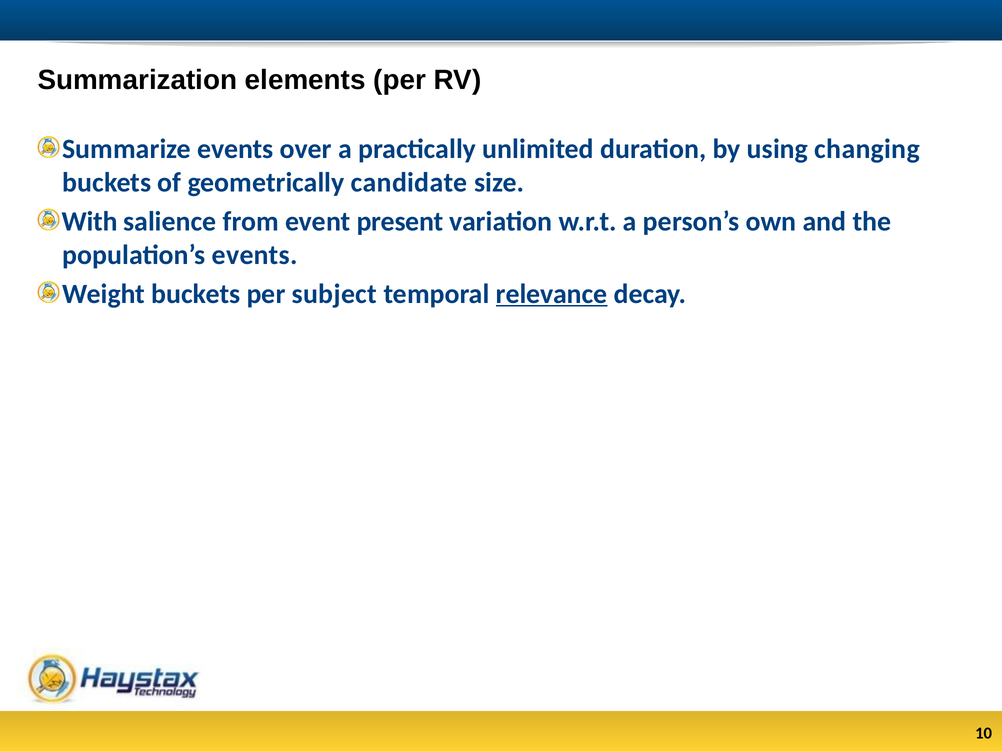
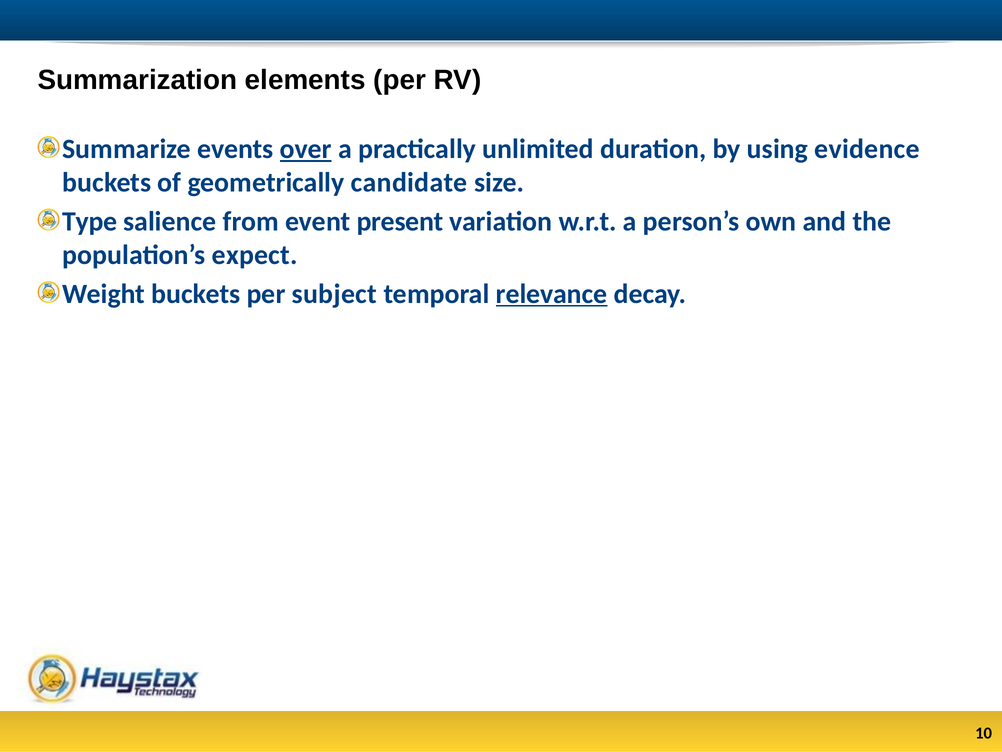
over underline: none -> present
changing: changing -> evidence
With: With -> Type
population’s events: events -> expect
